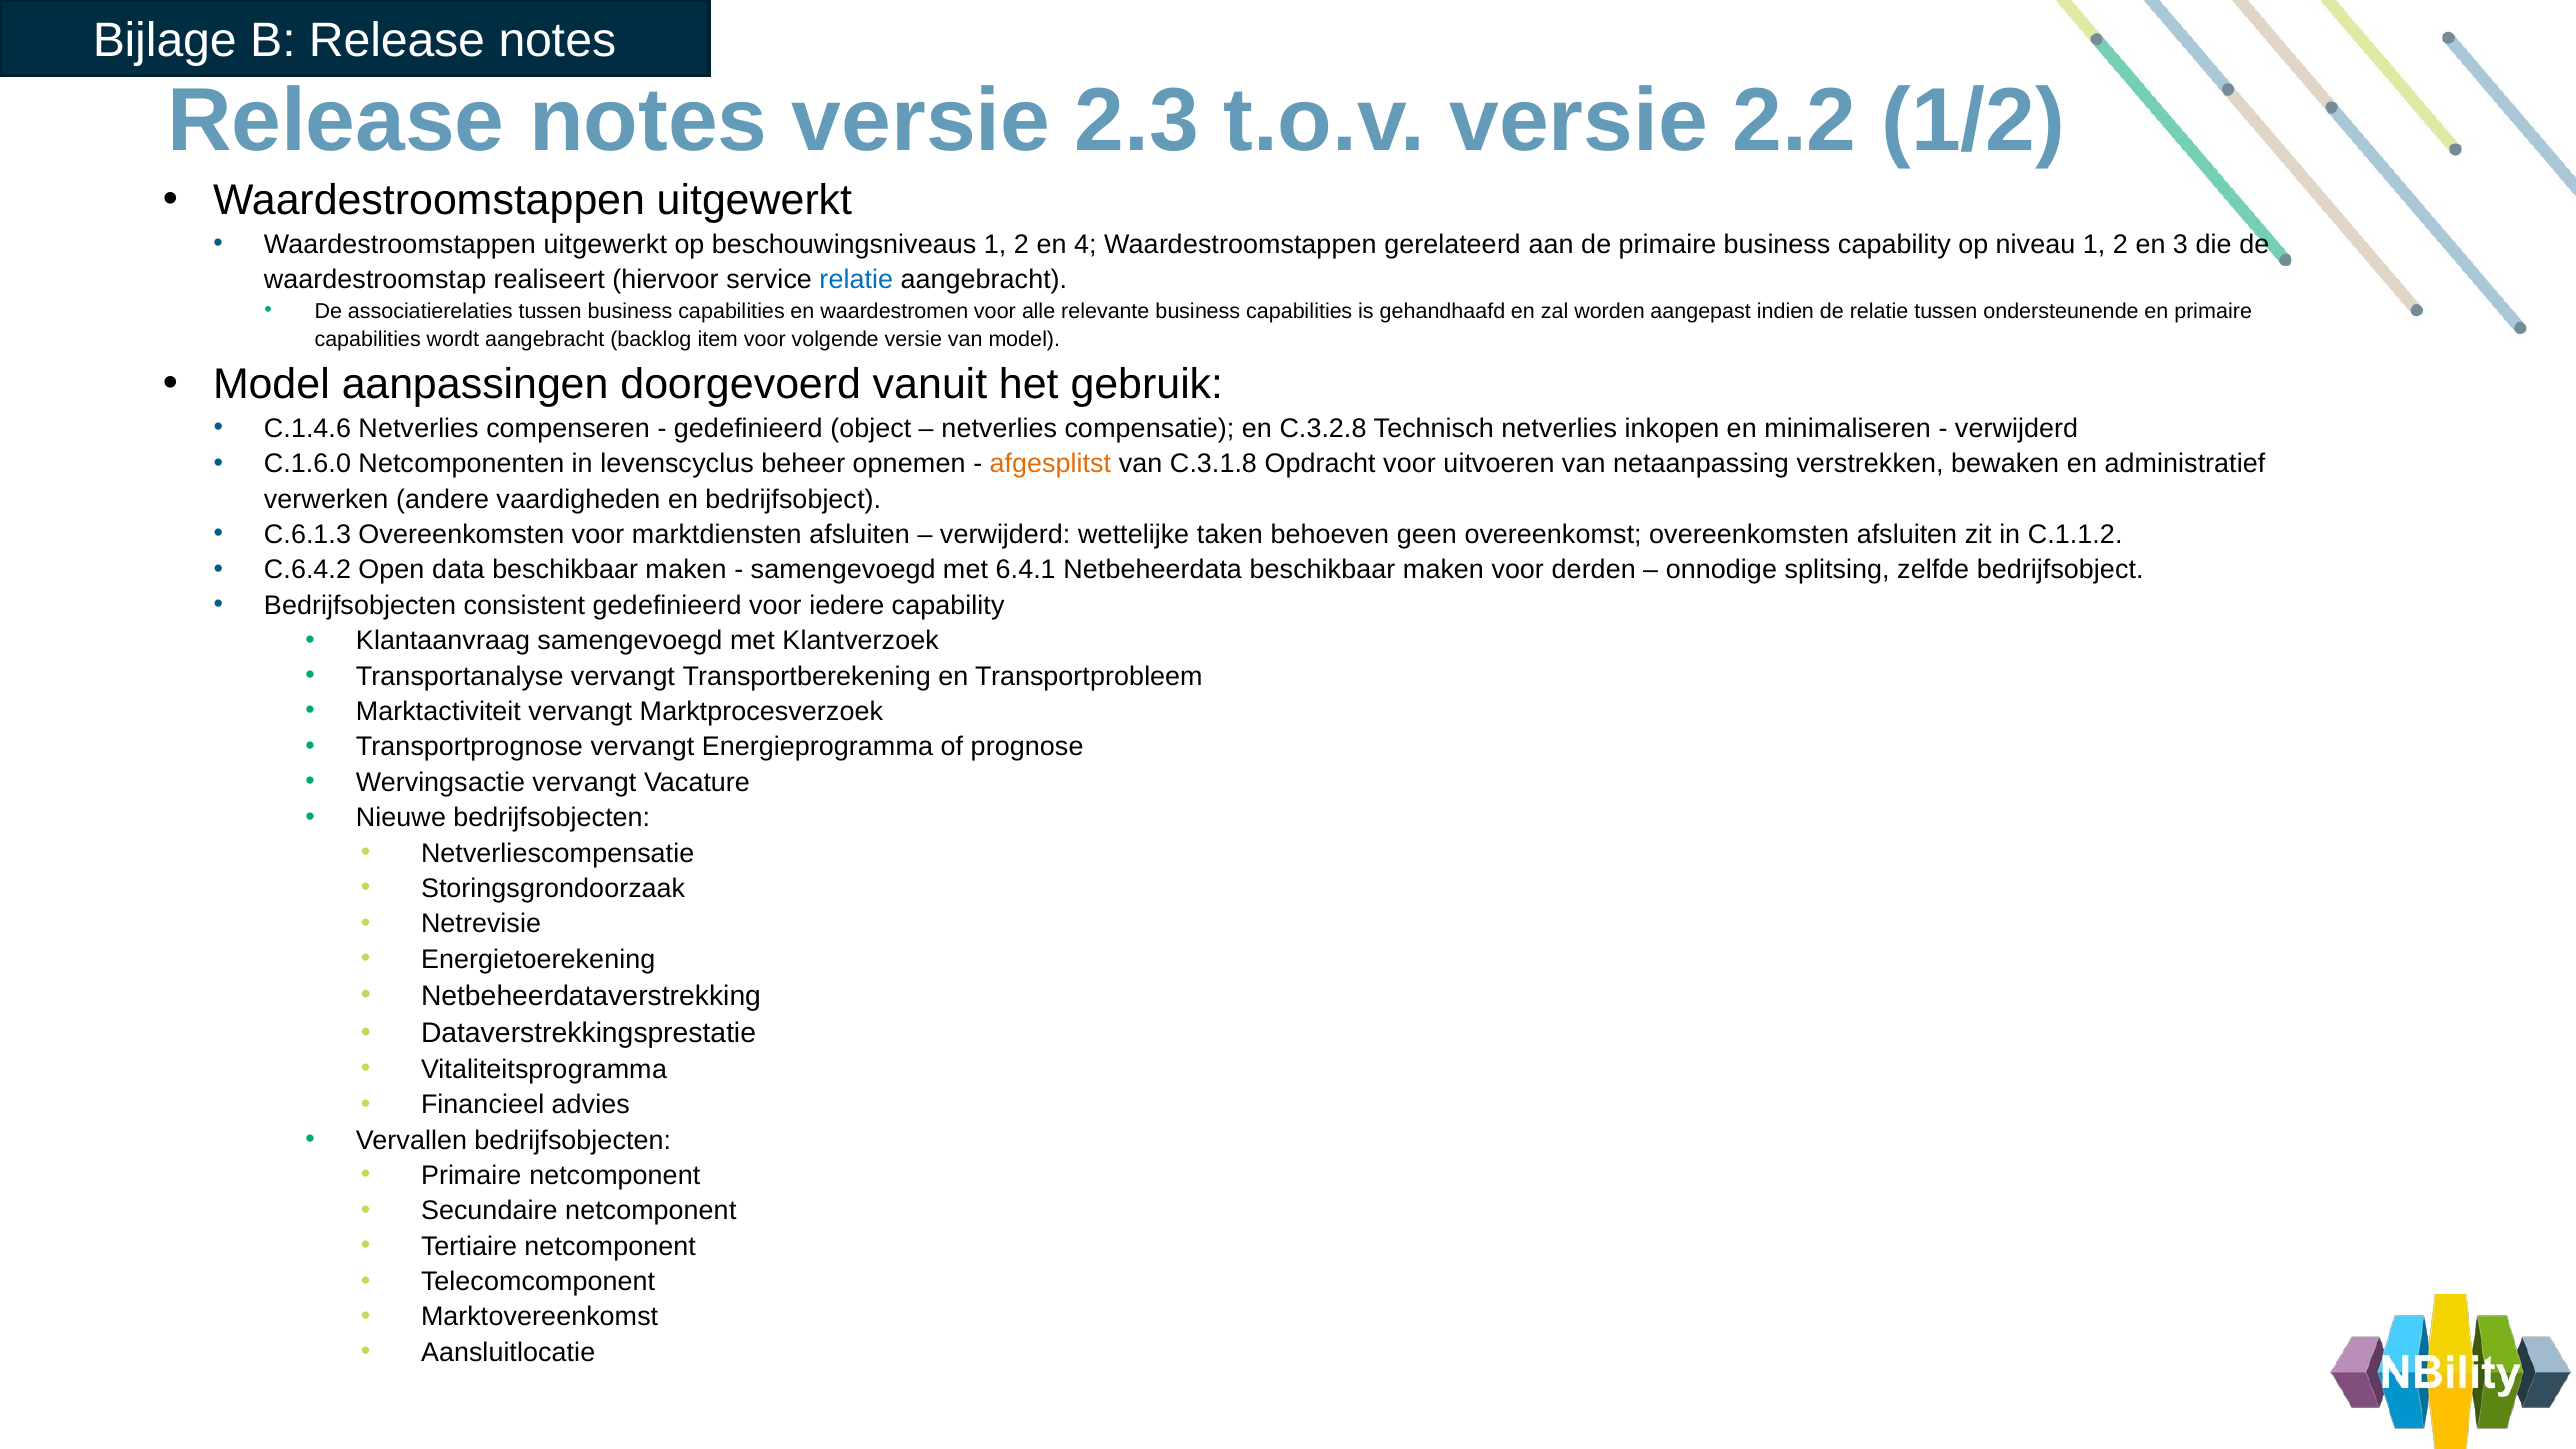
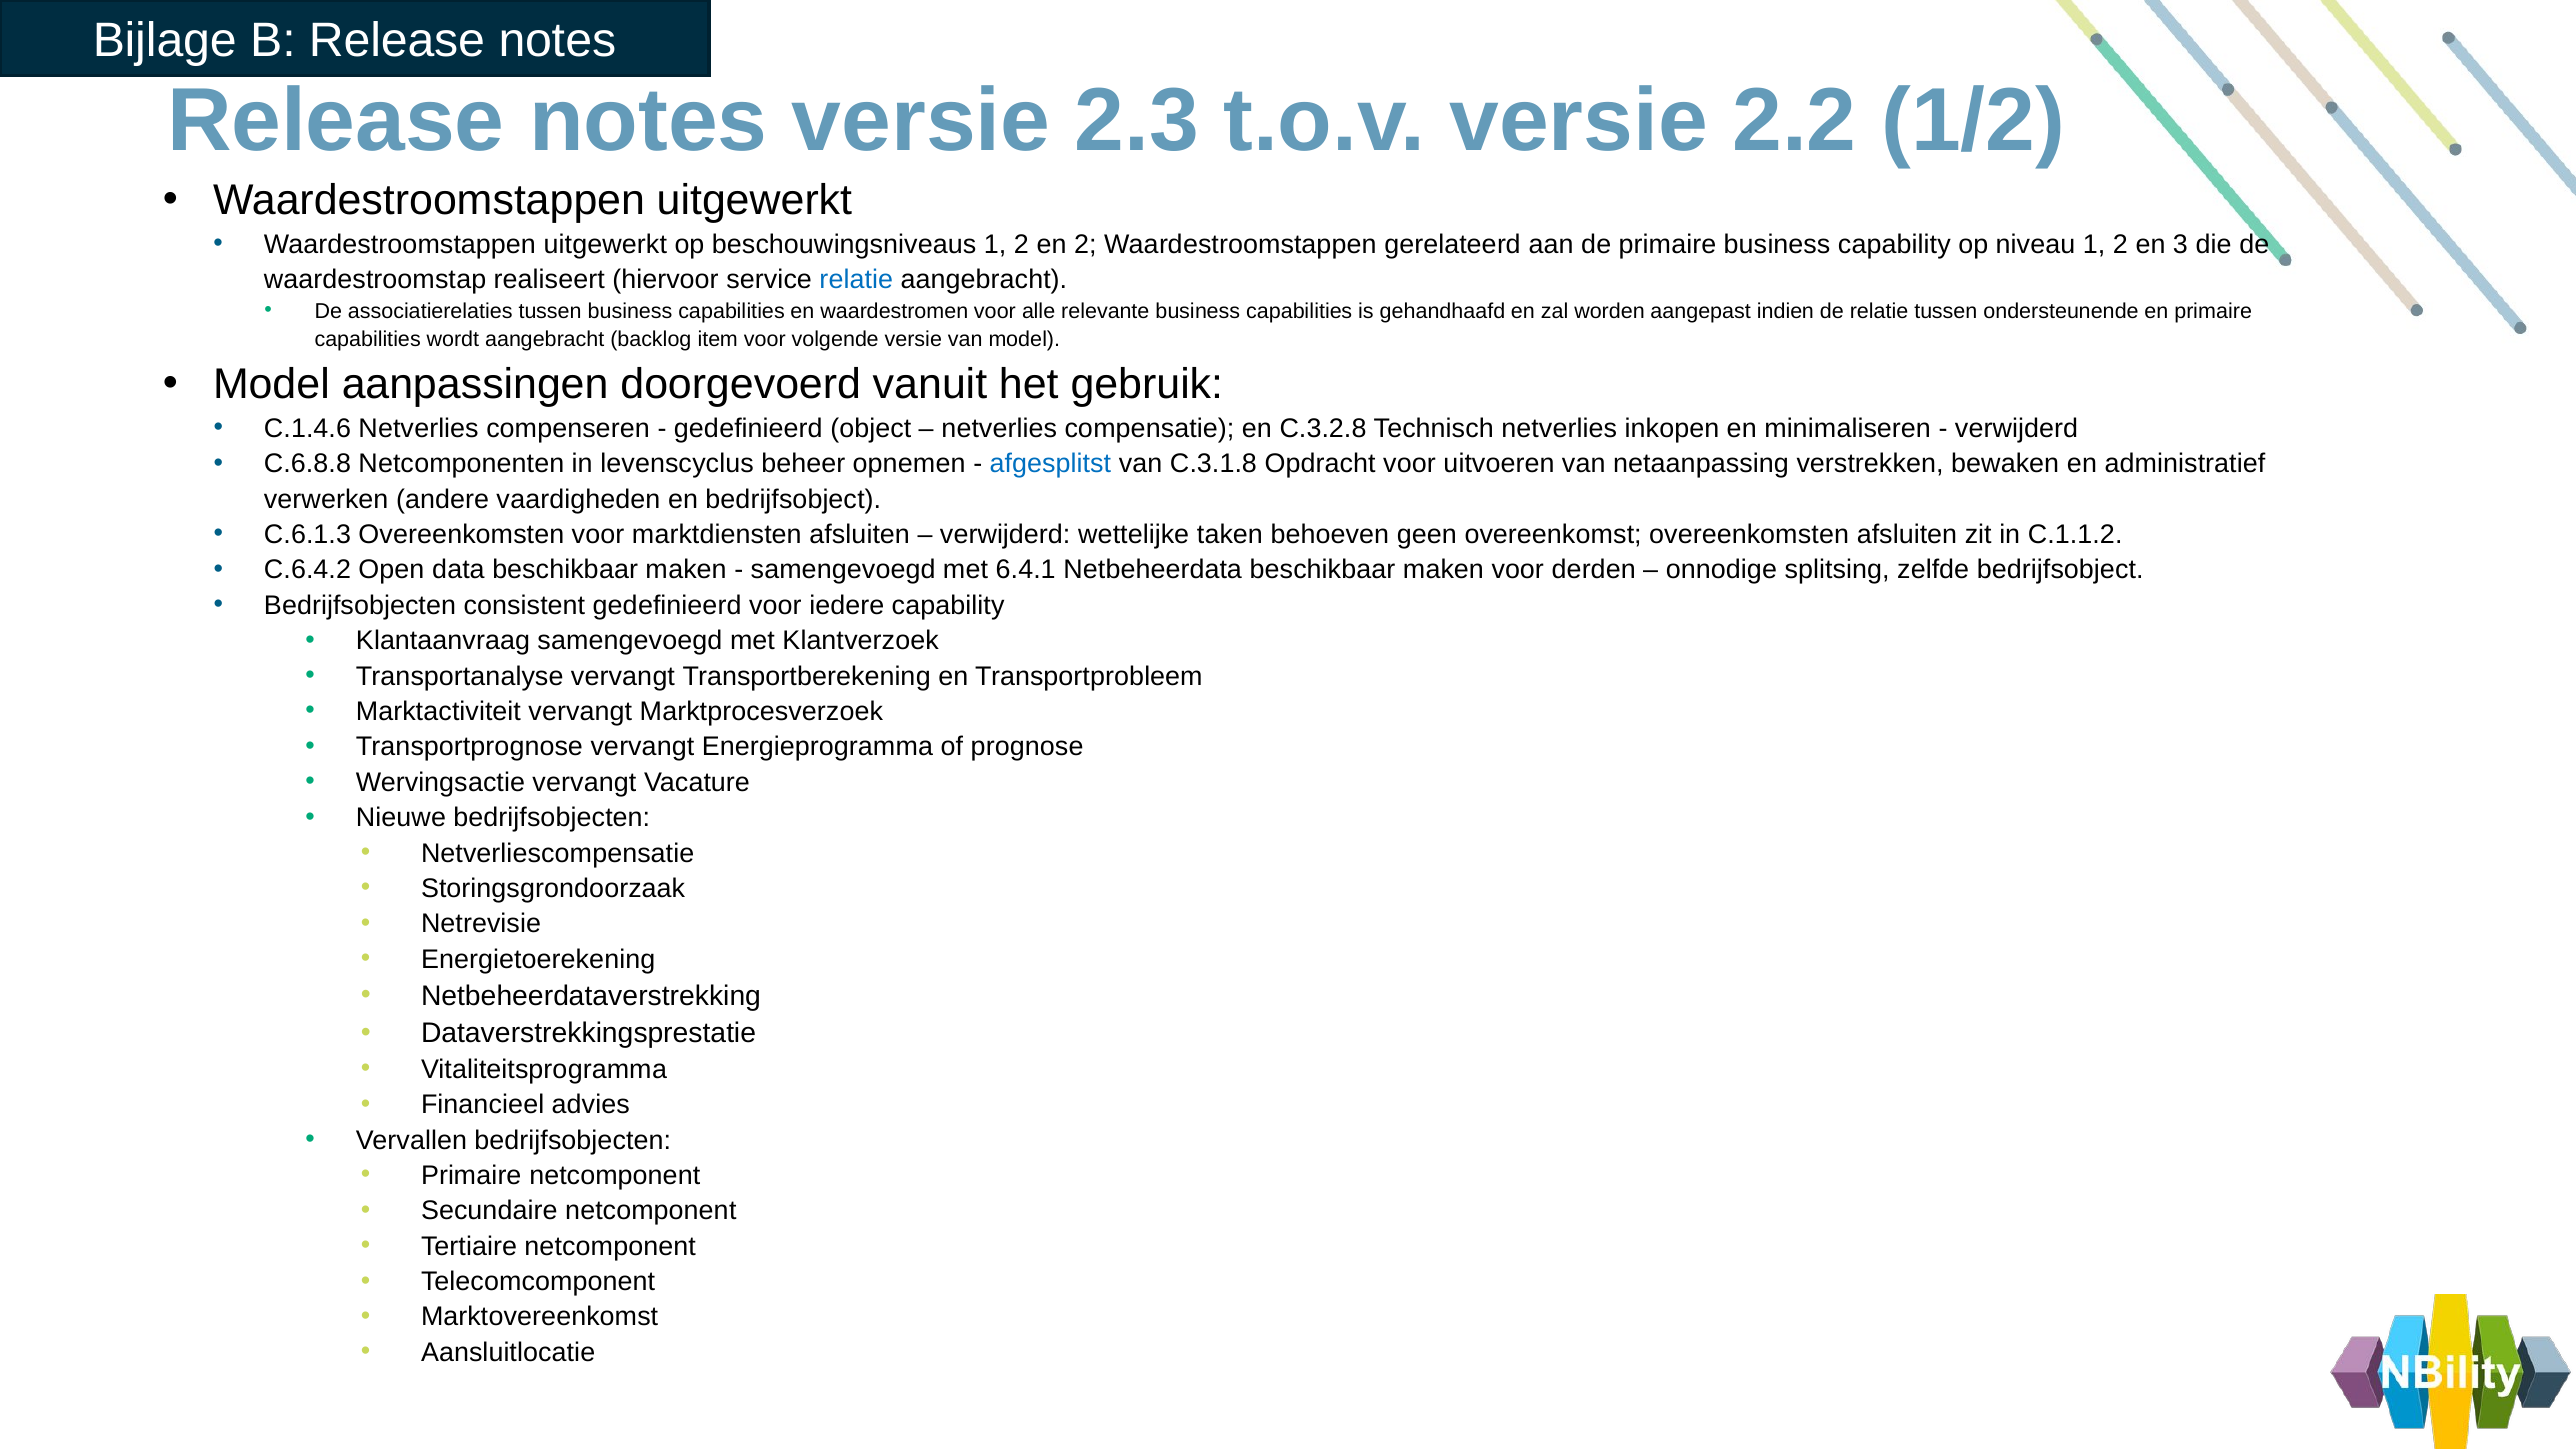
en 4: 4 -> 2
C.1.6.0: C.1.6.0 -> C.6.8.8
afgesplitst colour: orange -> blue
